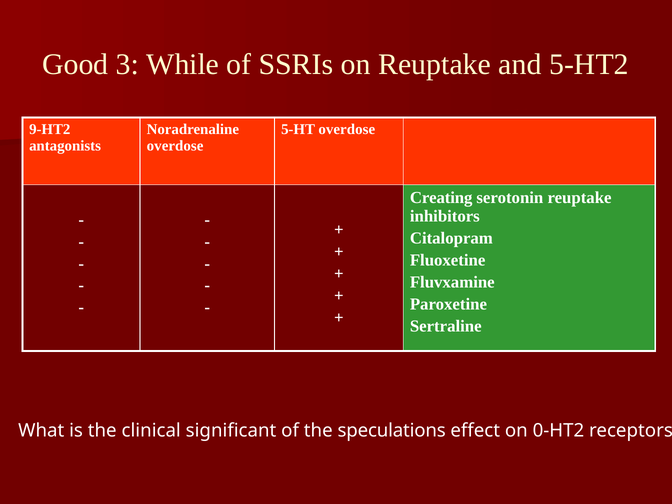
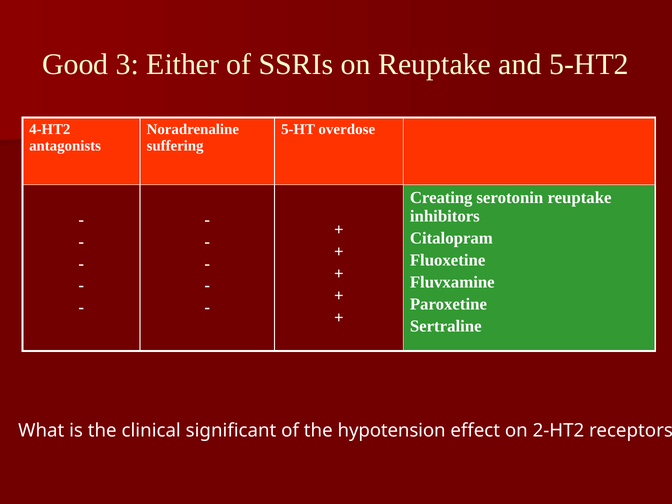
While: While -> Either
9-HT2: 9-HT2 -> 4-HT2
overdose at (175, 146): overdose -> suffering
speculations: speculations -> hypotension
0-HT2: 0-HT2 -> 2-HT2
